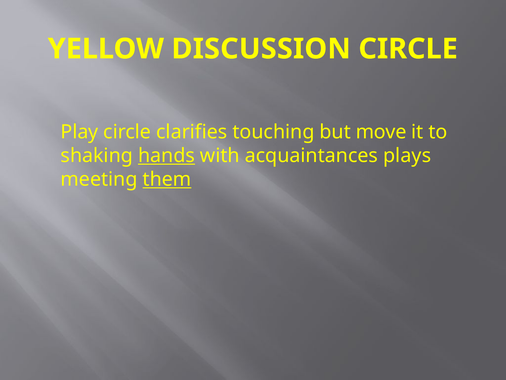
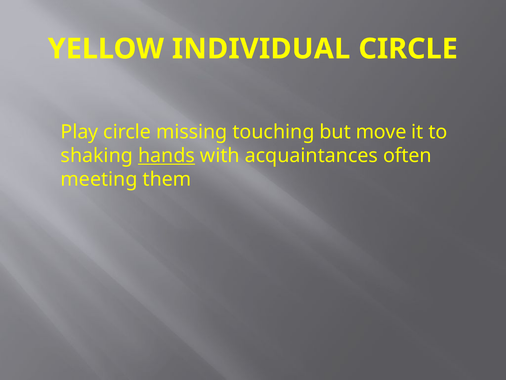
DISCUSSION: DISCUSSION -> INDIVIDUAL
clarifies: clarifies -> missing
plays: plays -> often
them underline: present -> none
